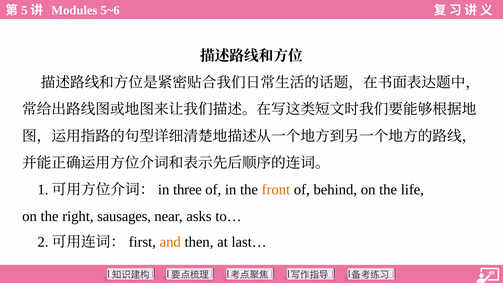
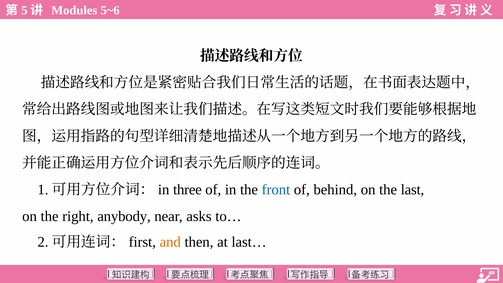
front colour: orange -> blue
life: life -> last
sausages: sausages -> anybody
